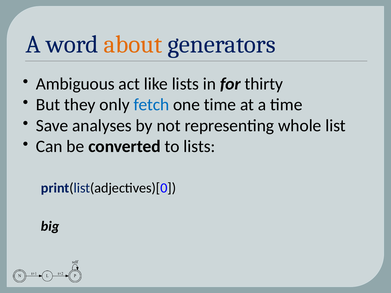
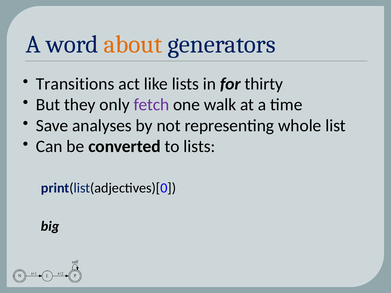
Ambiguous: Ambiguous -> Transitions
fetch colour: blue -> purple
one time: time -> walk
